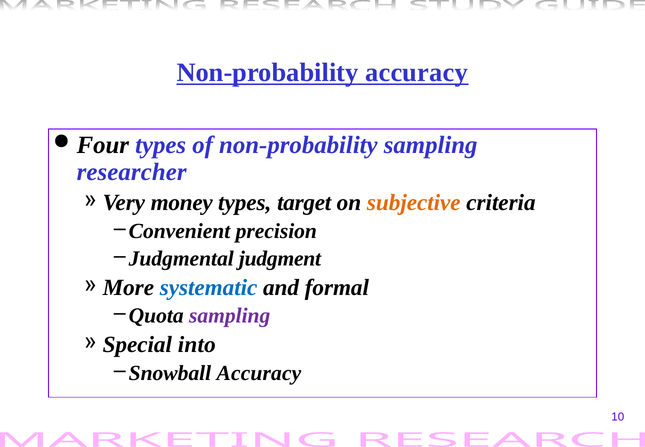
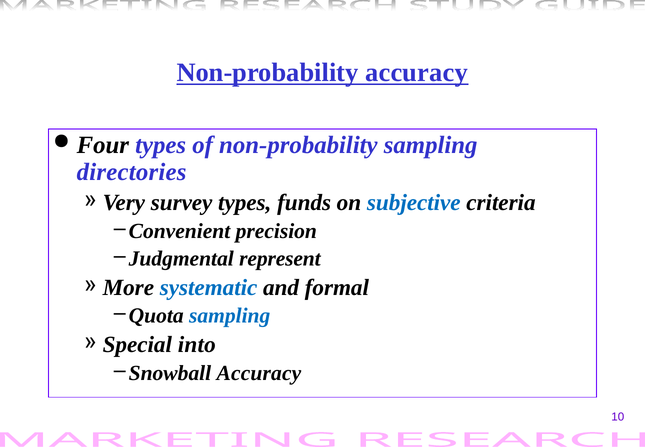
researcher: researcher -> directories
money: money -> survey
target: target -> funds
subjective colour: orange -> blue
judgment: judgment -> represent
sampling at (230, 316) colour: purple -> blue
